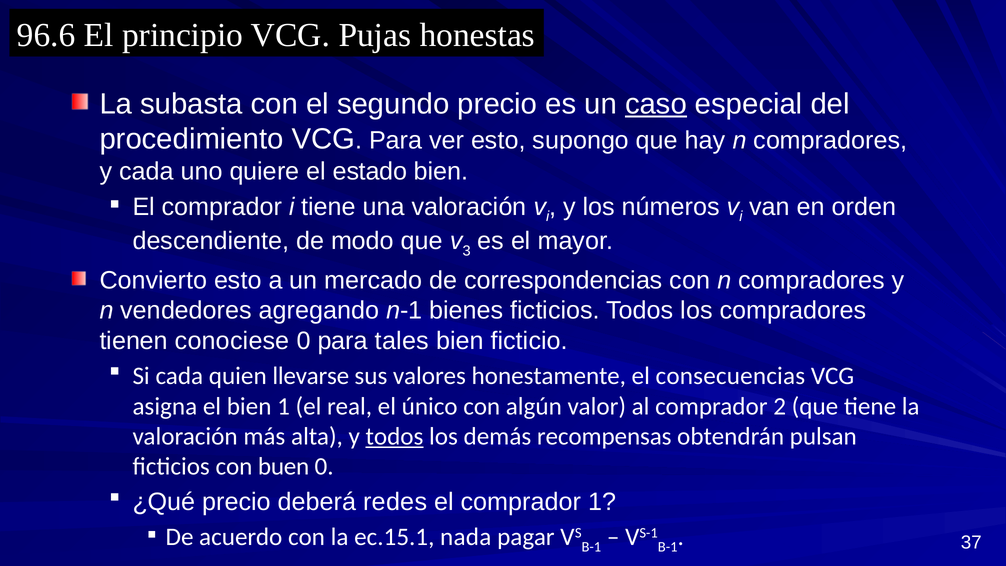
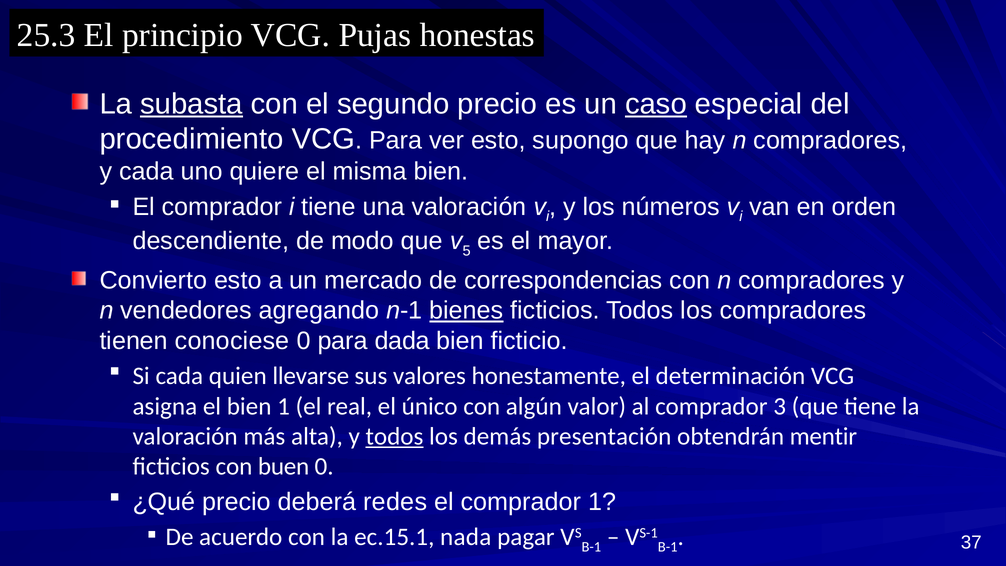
96.6: 96.6 -> 25.3
subasta underline: none -> present
estado: estado -> misma
3: 3 -> 5
bienes underline: none -> present
tales: tales -> dada
consecuencias: consecuencias -> determinación
2: 2 -> 3
recompensas: recompensas -> presentación
pulsan: pulsan -> mentir
